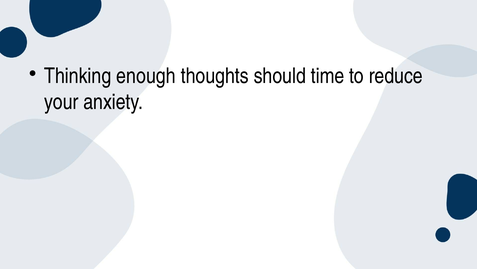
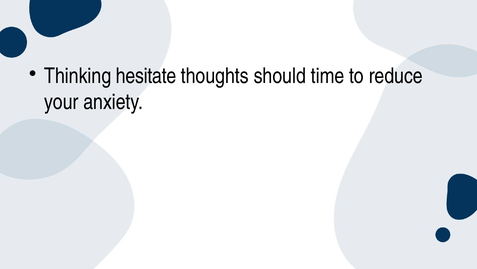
enough: enough -> hesitate
